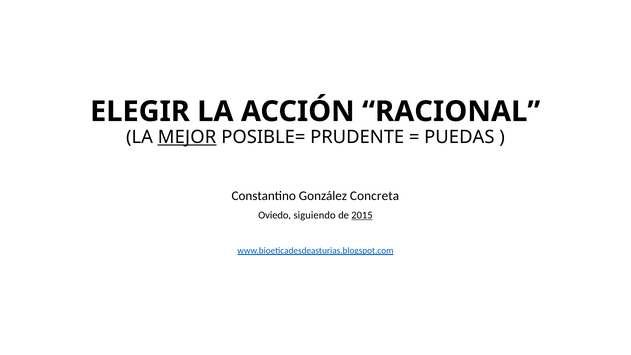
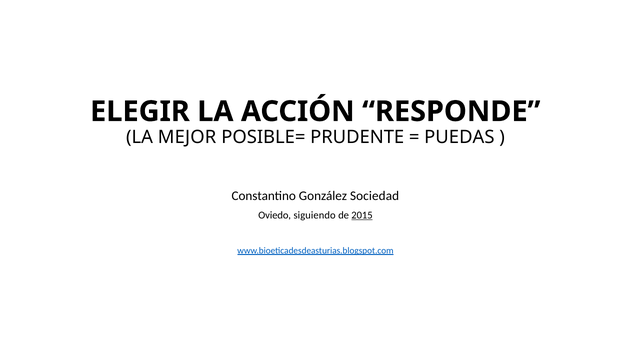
RACIONAL: RACIONAL -> RESPONDE
MEJOR underline: present -> none
Concreta: Concreta -> Sociedad
